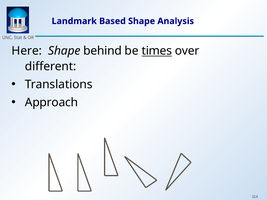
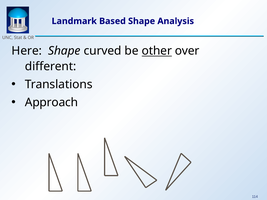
behind: behind -> curved
times: times -> other
